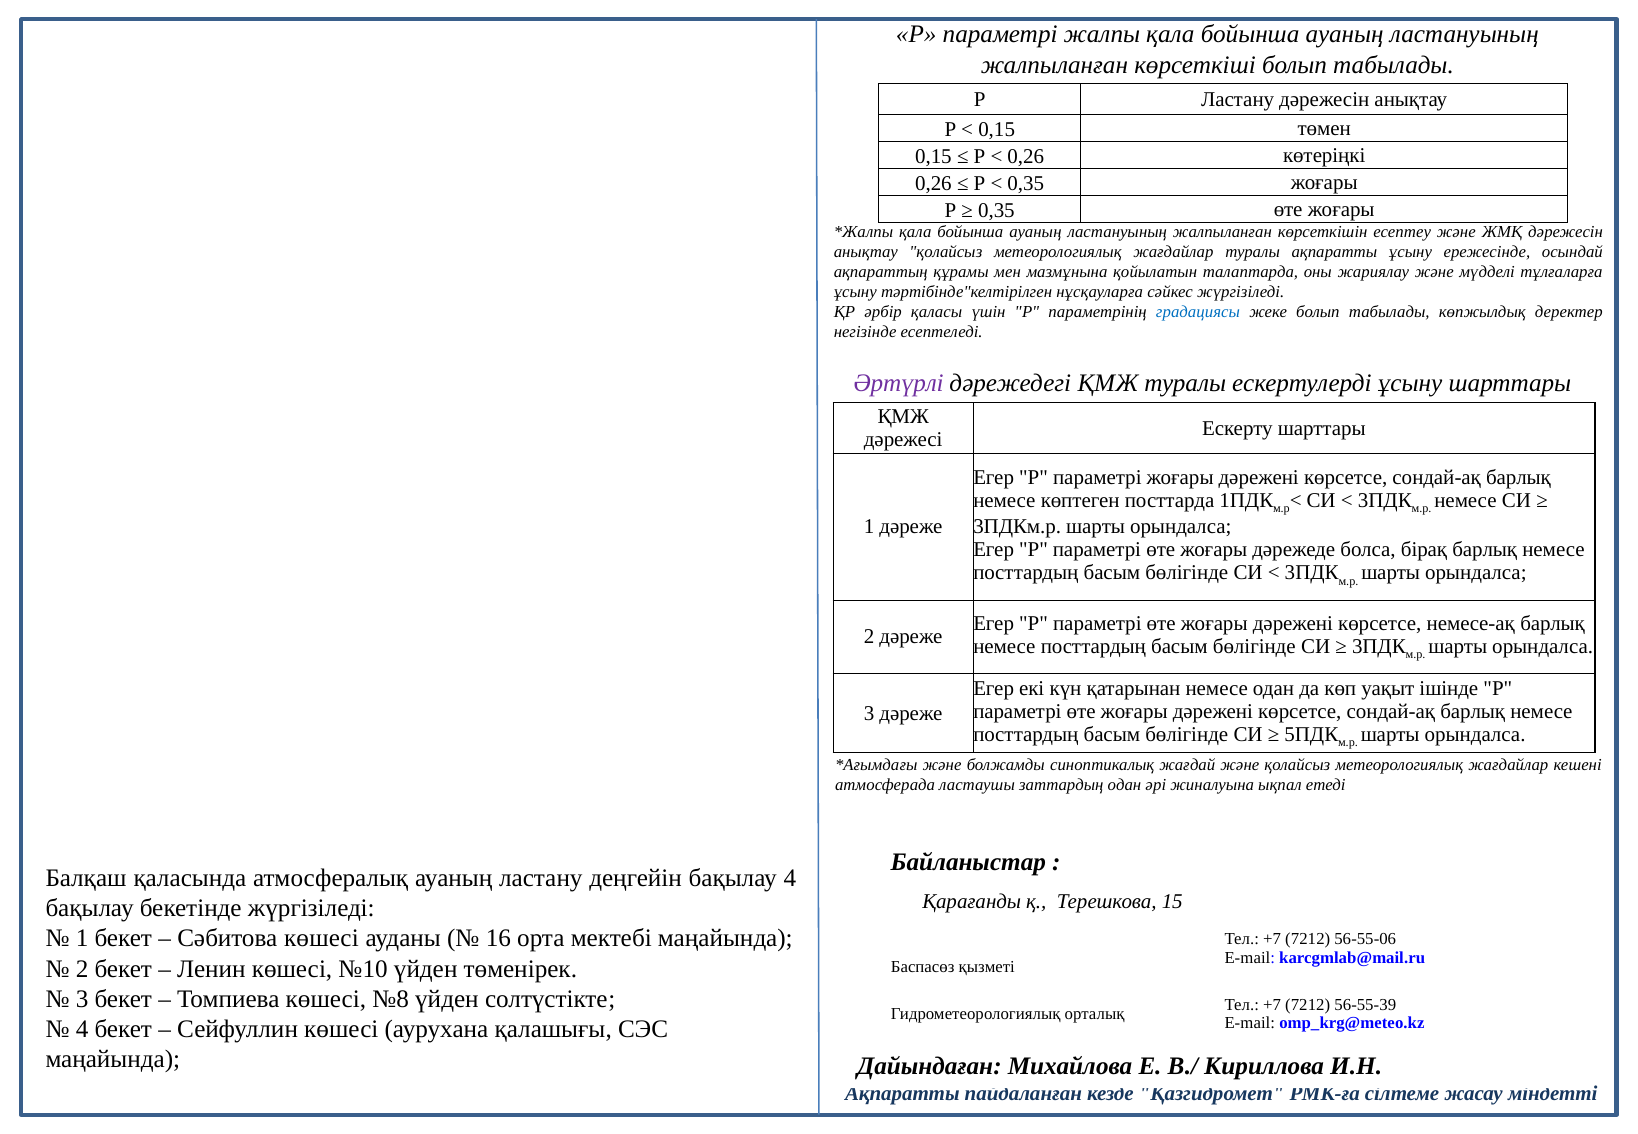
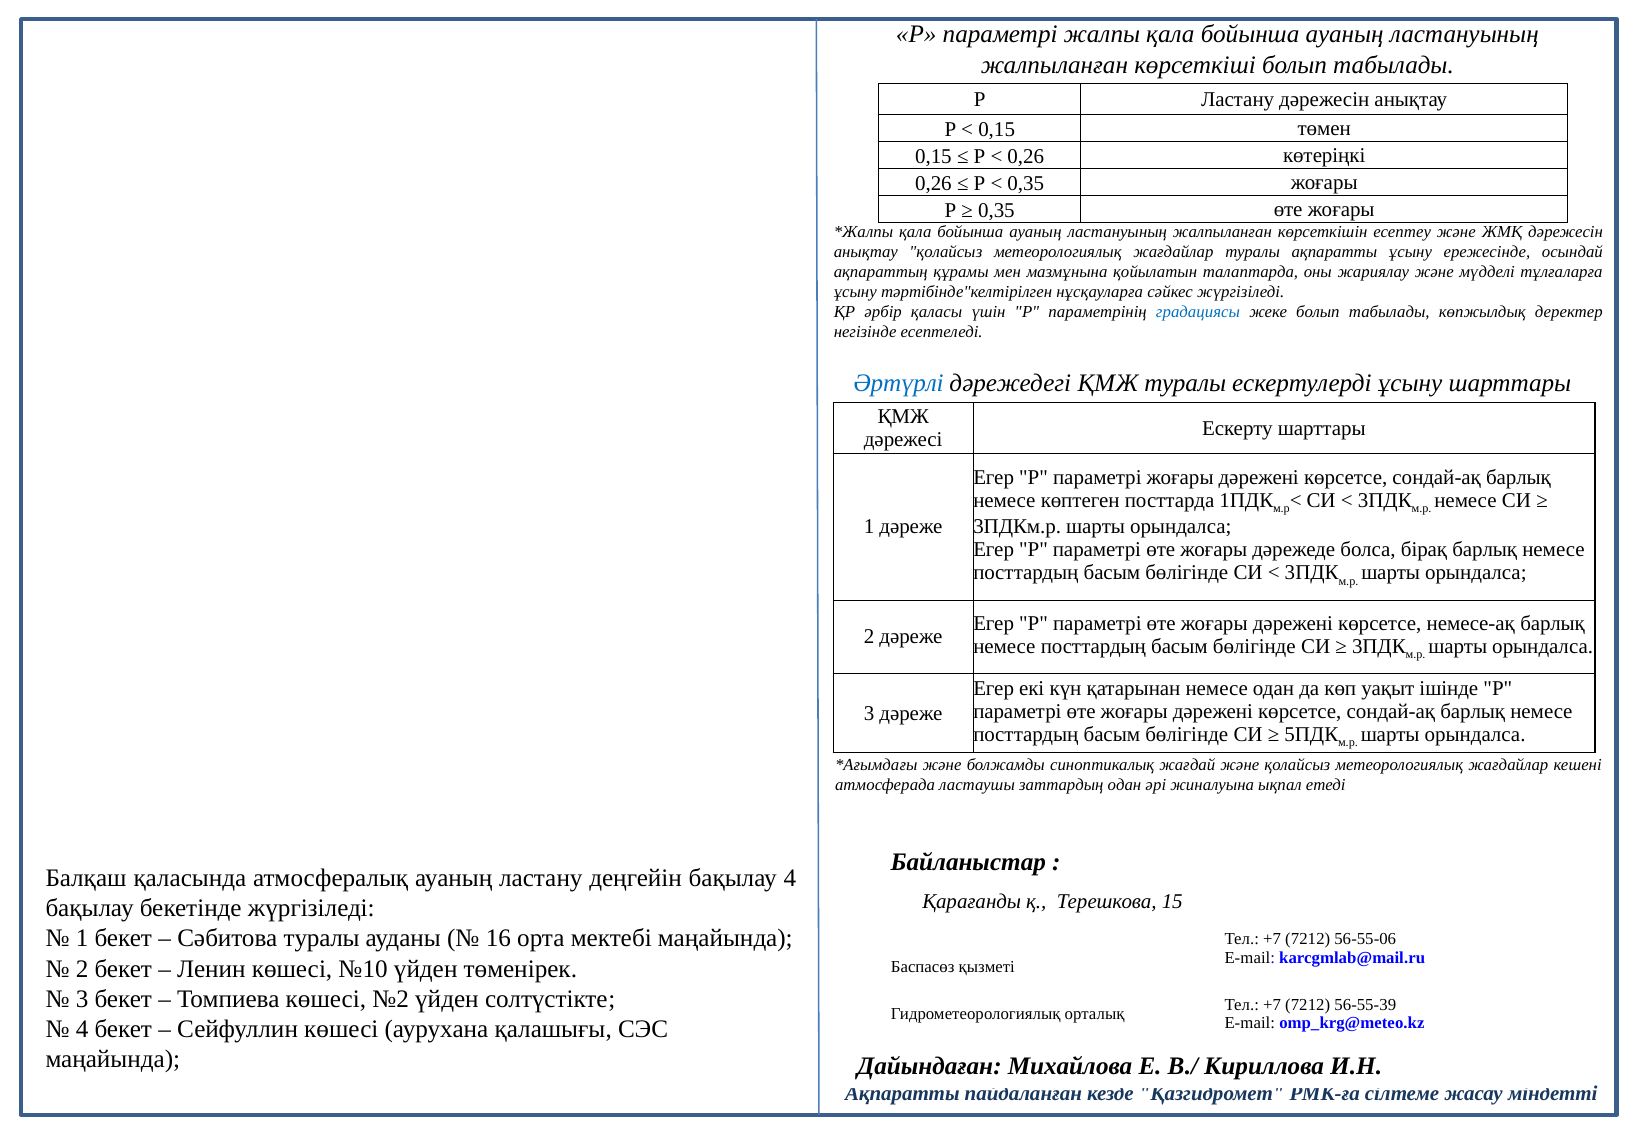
Әртүрлі colour: purple -> blue
Сәбитова көшесі: көшесі -> туралы
№8: №8 -> №2
